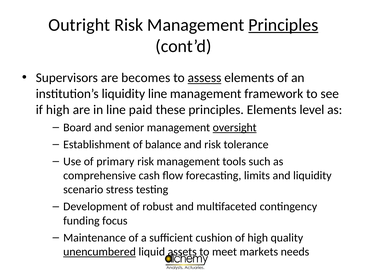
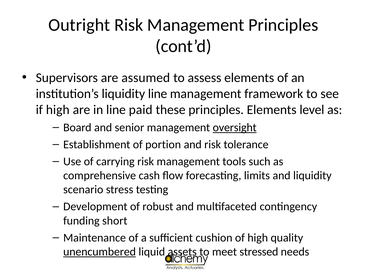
Principles at (283, 25) underline: present -> none
becomes: becomes -> assumed
assess underline: present -> none
balance: balance -> portion
primary: primary -> carrying
focus: focus -> short
markets: markets -> stressed
